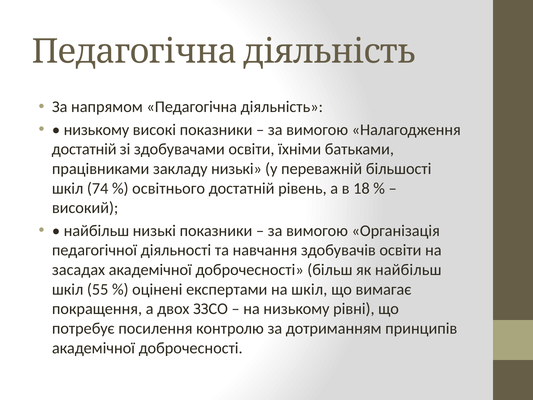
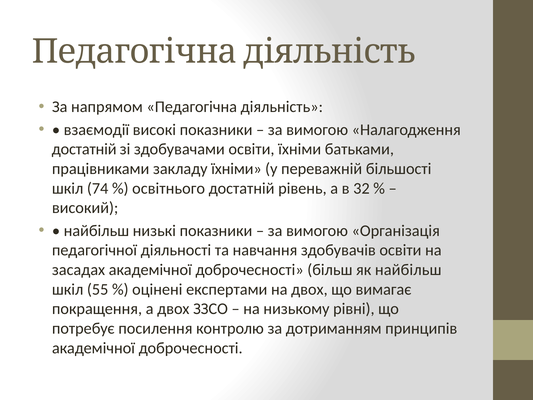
низькому at (96, 130): низькому -> взаємодії
закладу низькі: низькі -> їхніми
18: 18 -> 32
на шкіл: шкіл -> двох
